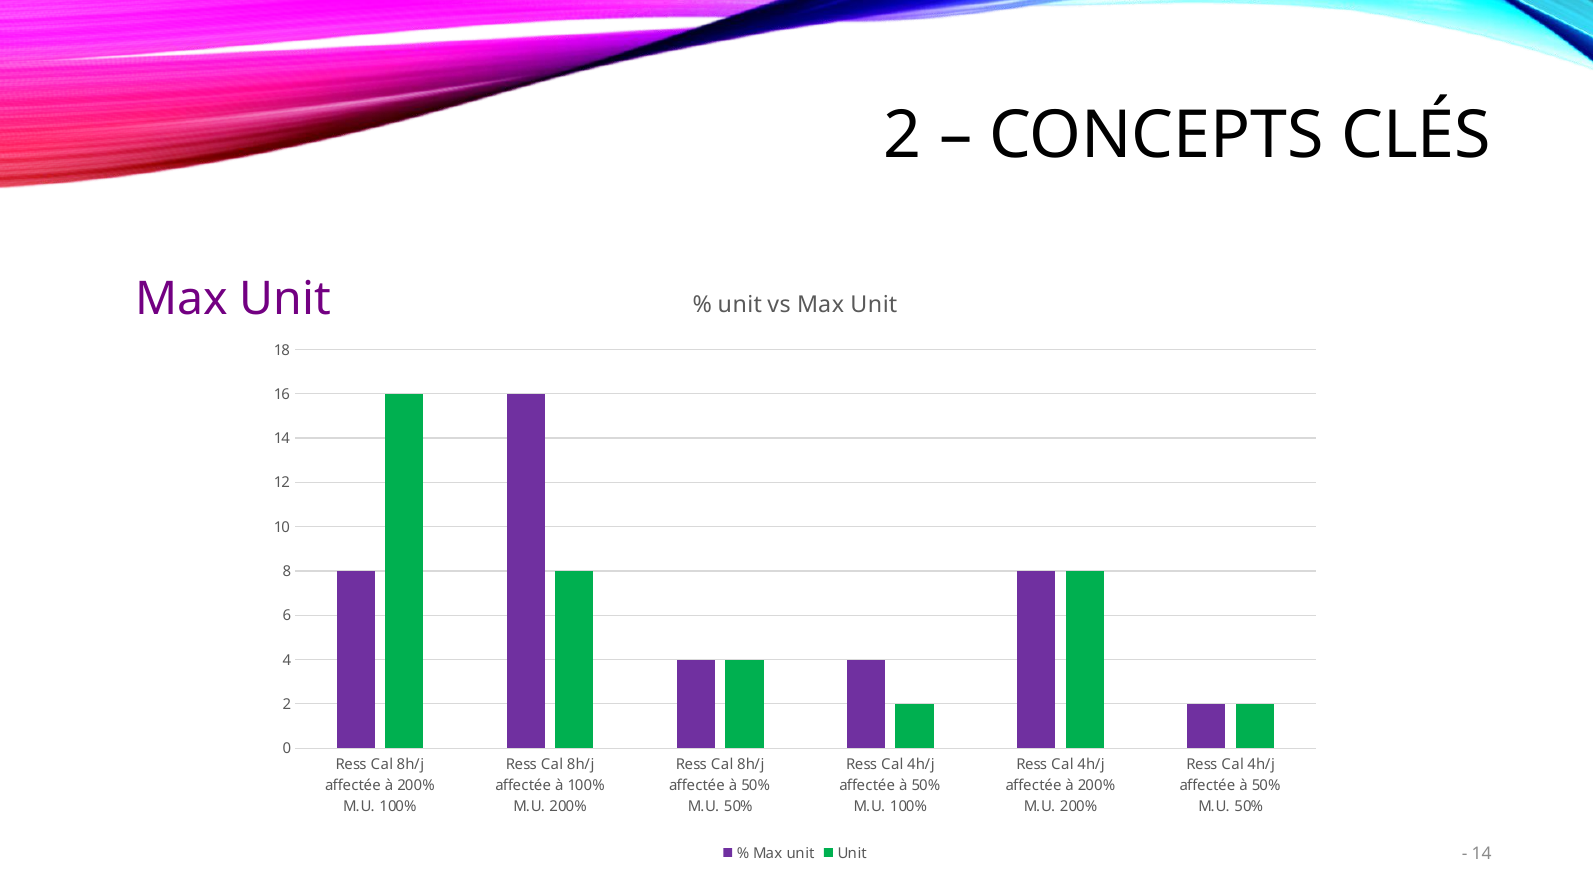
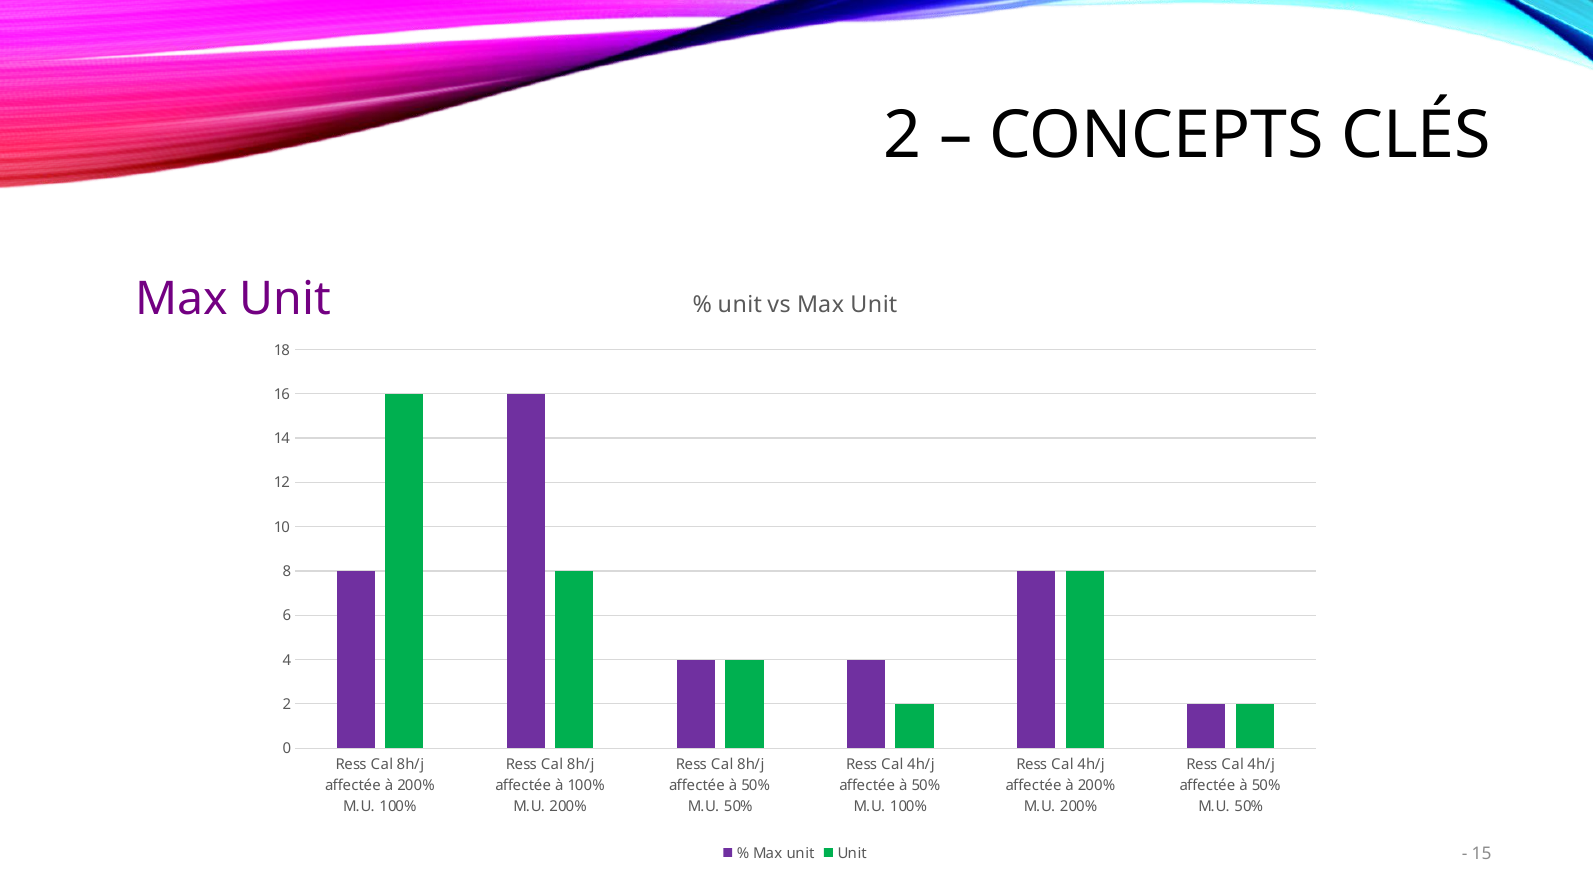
14 at (1482, 854): 14 -> 15
